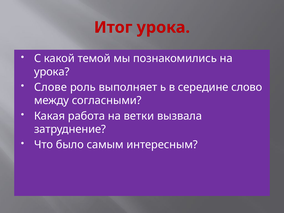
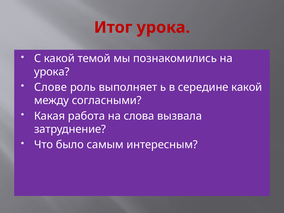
середине слово: слово -> какой
ветки: ветки -> слова
